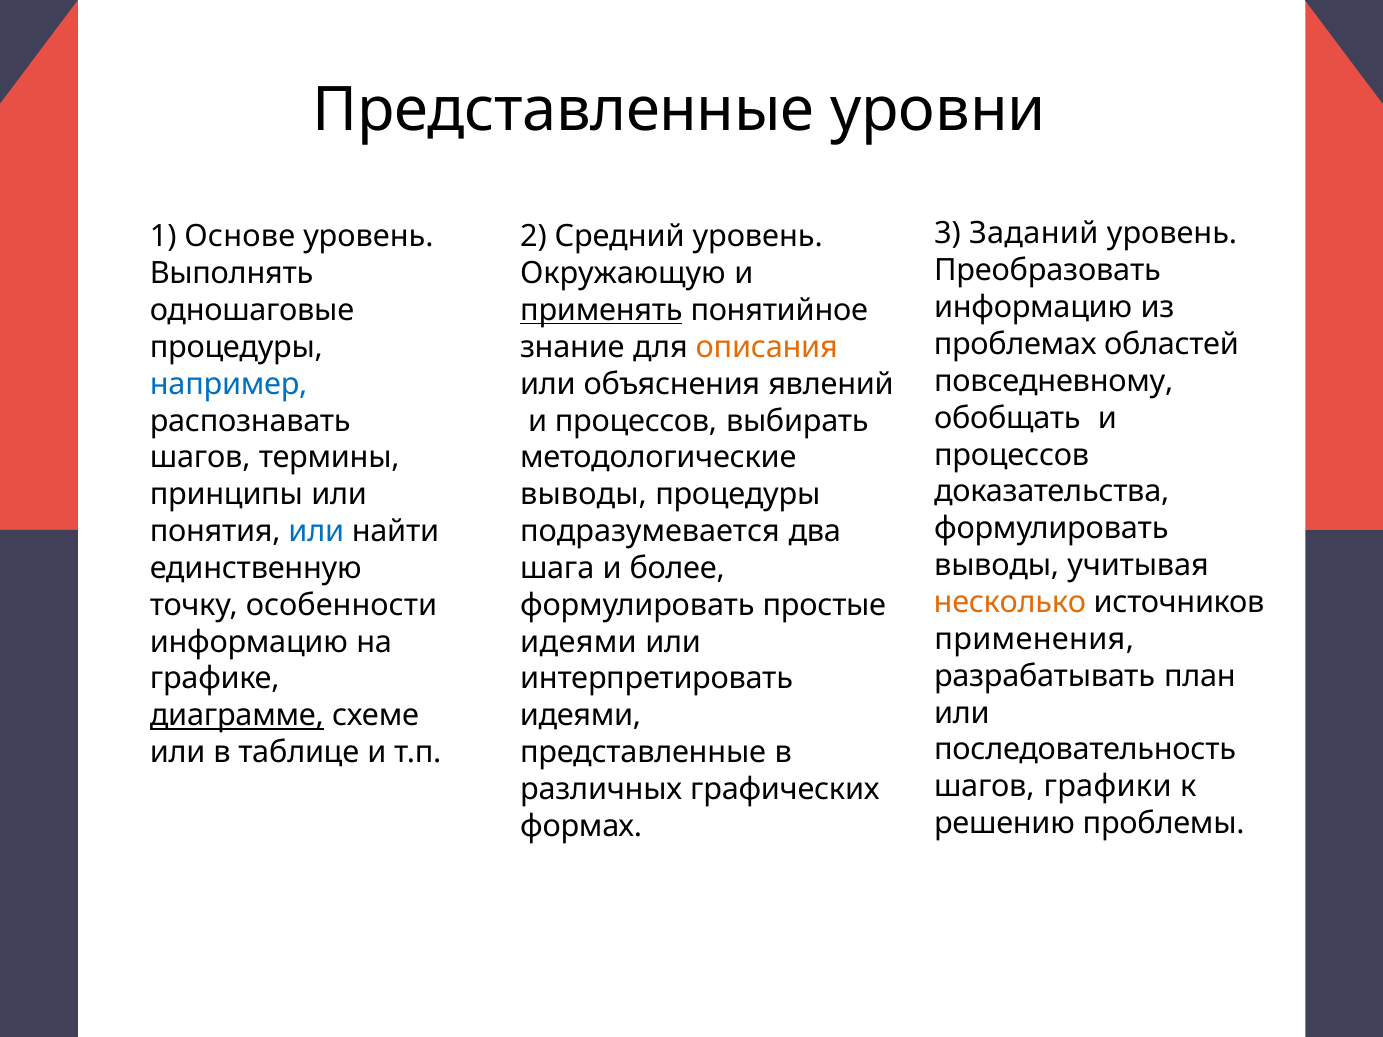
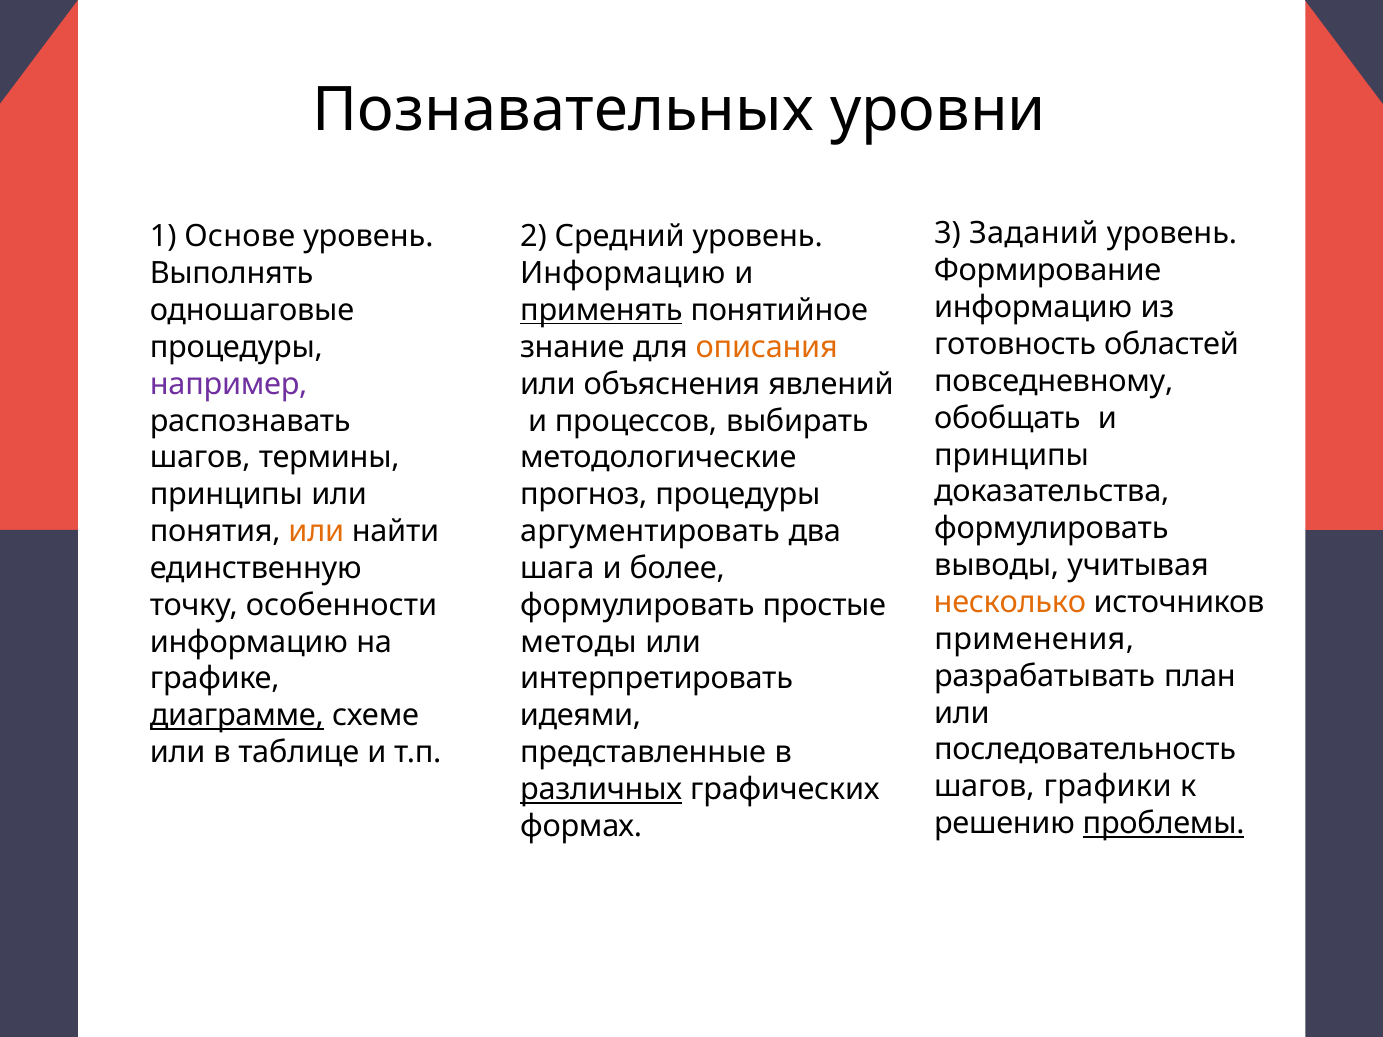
Представленные at (563, 110): Представленные -> Познавательных
Преобразовать: Преобразовать -> Формирование
Окружающую at (623, 274): Окружающую -> Информацию
проблемах: проблемах -> готовность
например colour: blue -> purple
процессов at (1012, 455): процессов -> принципы
выводы at (584, 495): выводы -> прогноз
или at (316, 532) colour: blue -> orange
подразумевается: подразумевается -> аргументировать
идеями at (579, 642): идеями -> методы
различных underline: none -> present
проблемы underline: none -> present
